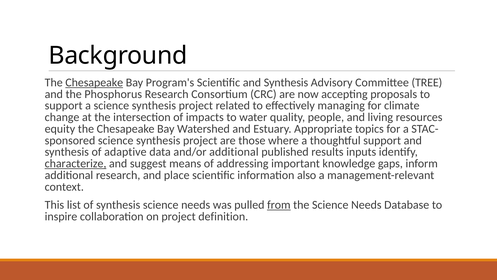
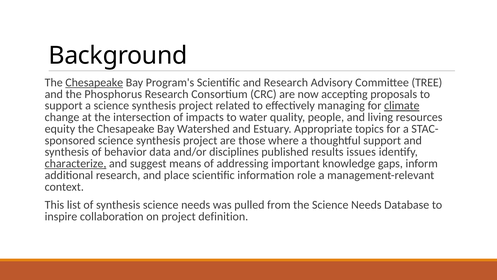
Scientific and Synthesis: Synthesis -> Research
climate underline: none -> present
adaptive: adaptive -> behavior
and/or additional: additional -> disciplines
inputs: inputs -> issues
also: also -> role
from underline: present -> none
